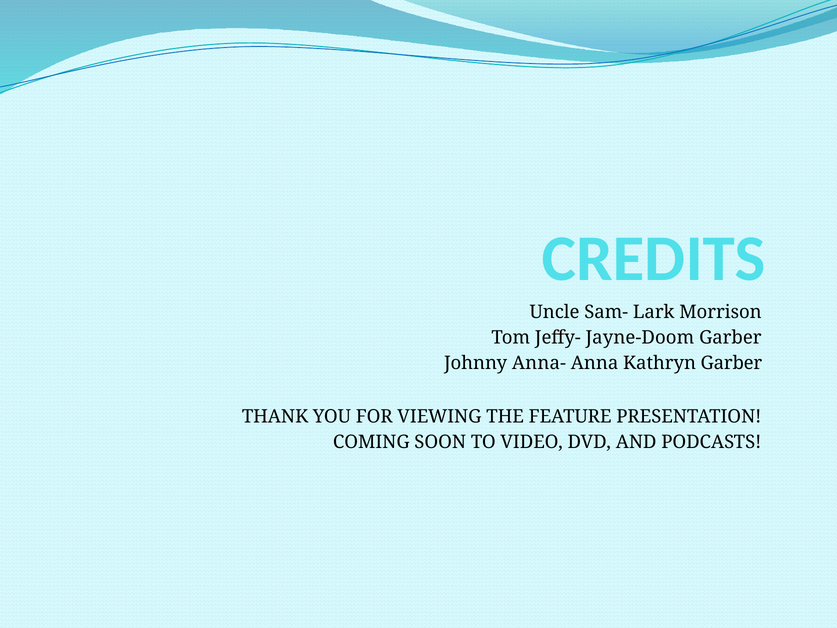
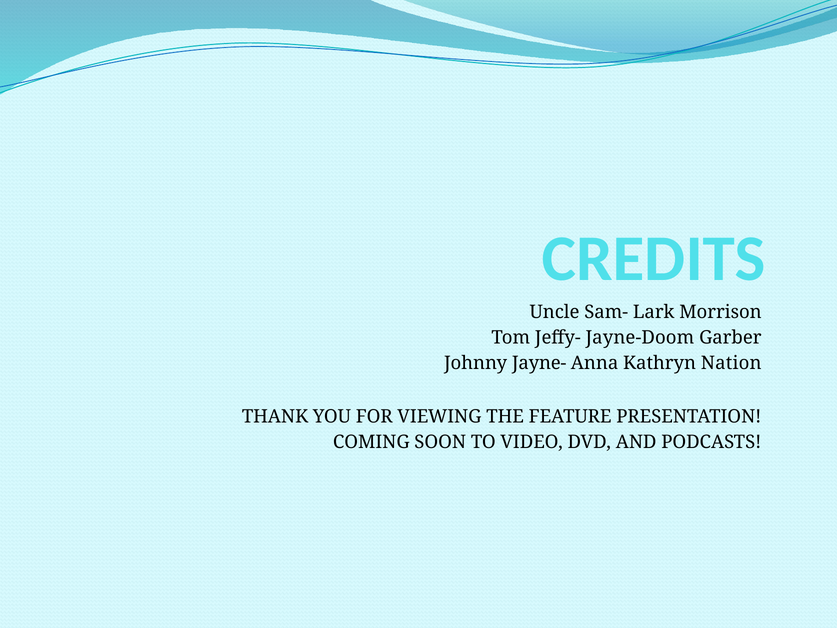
Anna-: Anna- -> Jayne-
Kathryn Garber: Garber -> Nation
